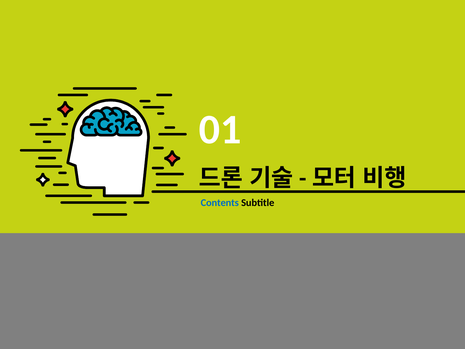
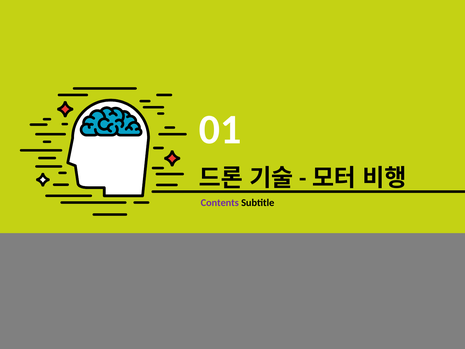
Contents colour: blue -> purple
